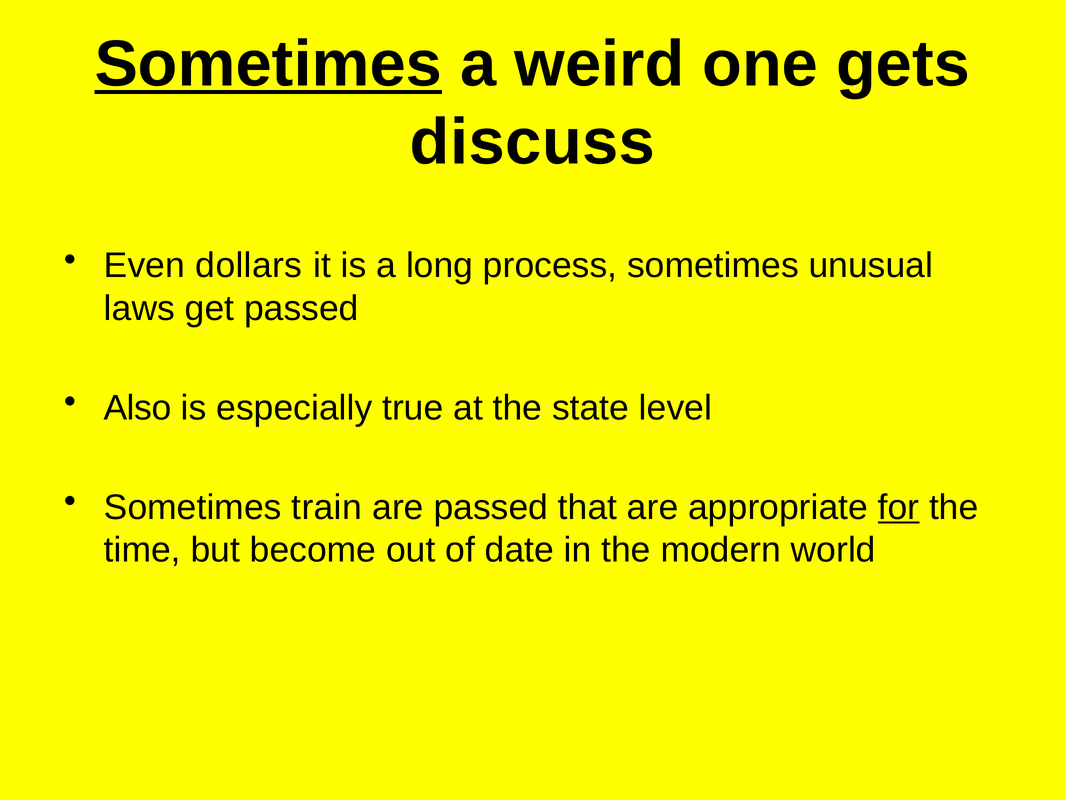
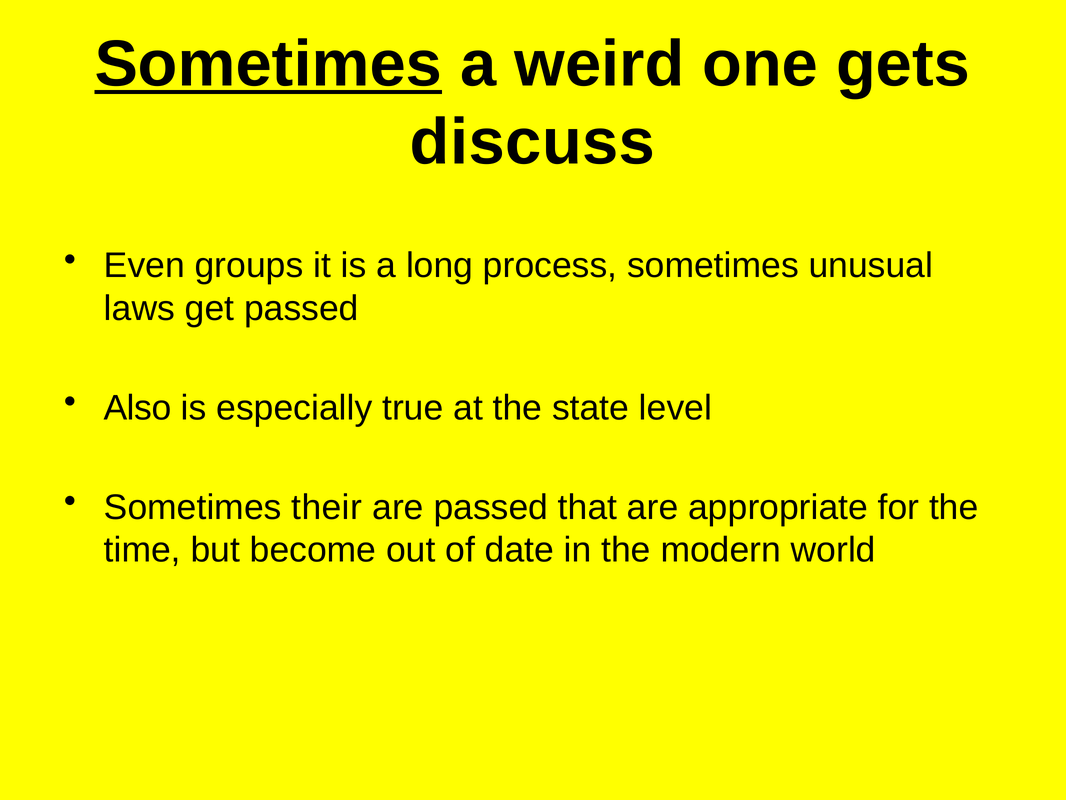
dollars: dollars -> groups
train: train -> their
for underline: present -> none
